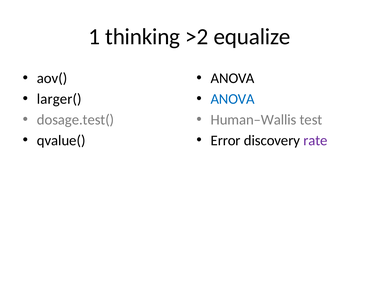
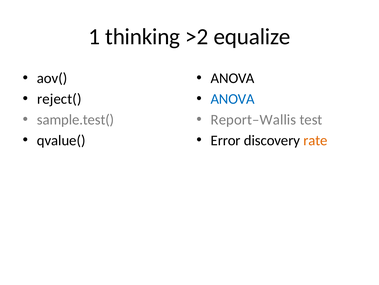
larger(: larger( -> reject(
dosage.test(: dosage.test( -> sample.test(
Human–Wallis: Human–Wallis -> Report–Wallis
rate colour: purple -> orange
